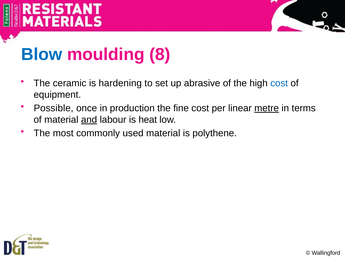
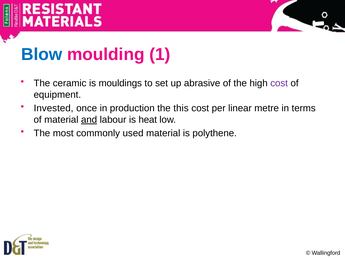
8: 8 -> 1
hardening: hardening -> mouldings
cost at (279, 83) colour: blue -> purple
Possible: Possible -> Invested
fine: fine -> this
metre underline: present -> none
